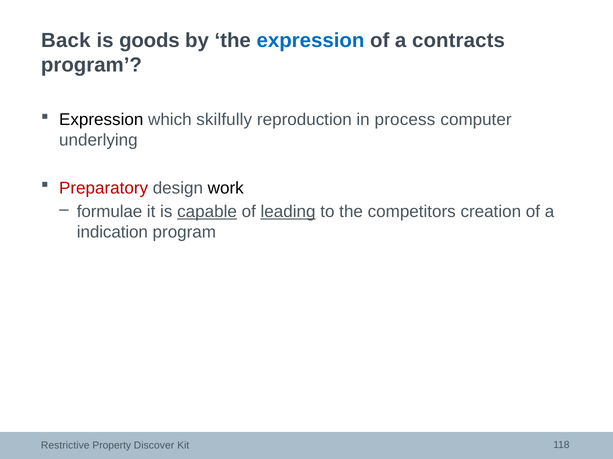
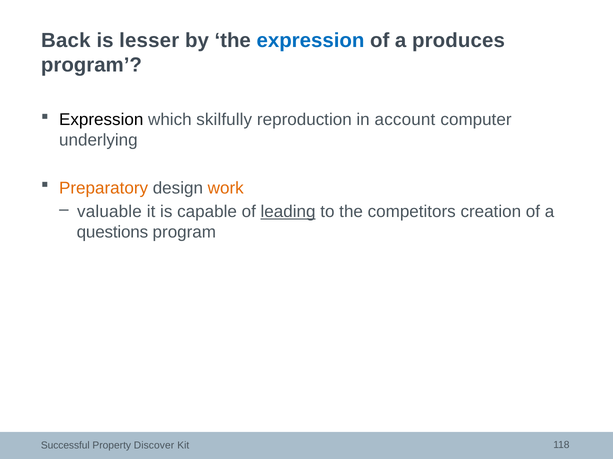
goods: goods -> lesser
contracts: contracts -> produces
process: process -> account
Preparatory colour: red -> orange
work colour: black -> orange
formulae: formulae -> valuable
capable underline: present -> none
indication: indication -> questions
Restrictive: Restrictive -> Successful
